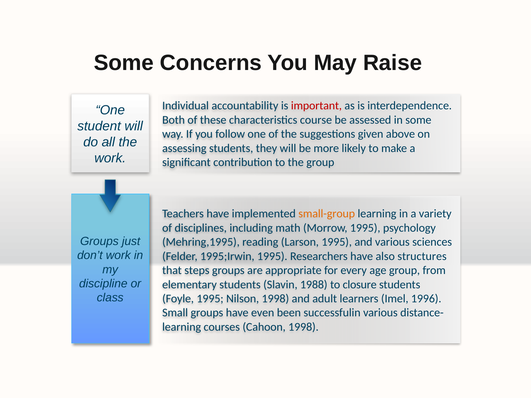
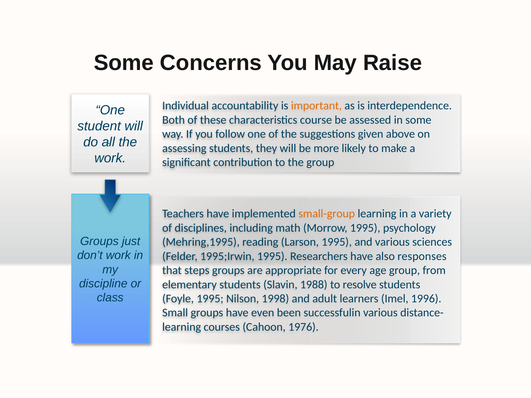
important colour: red -> orange
structures: structures -> responses
closure: closure -> resolve
Cahoon 1998: 1998 -> 1976
